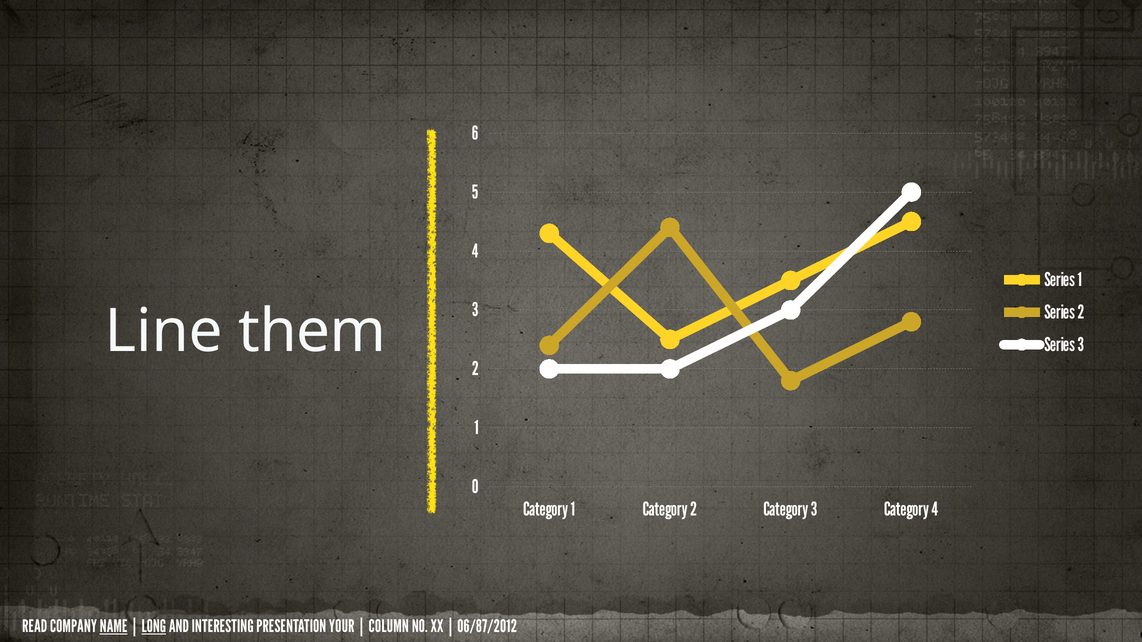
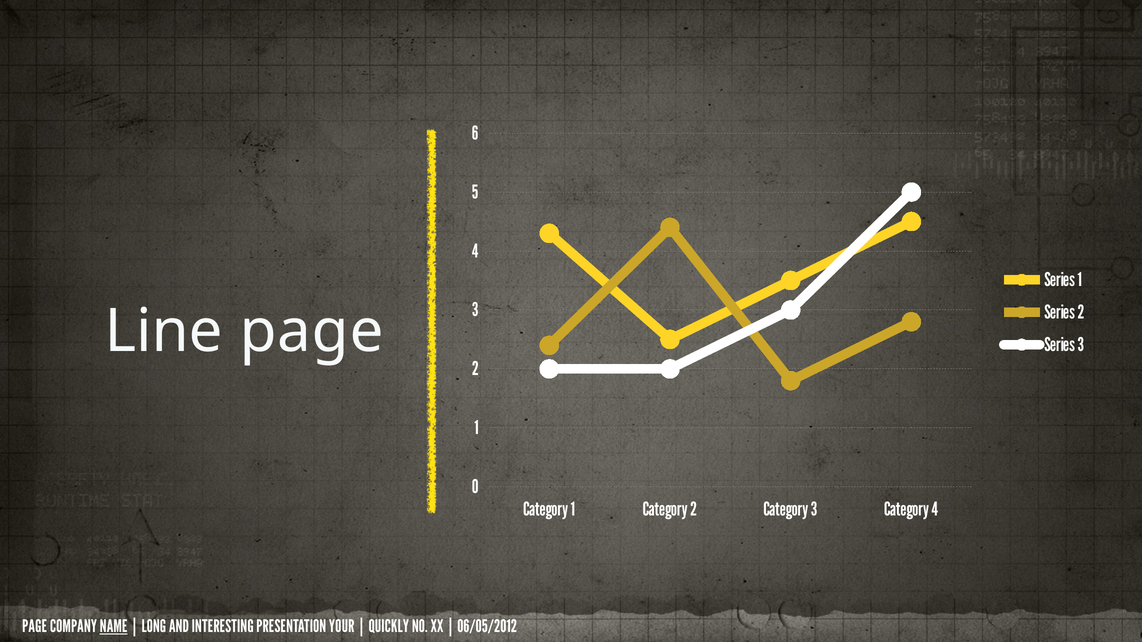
Line them: them -> page
READ at (35, 627): READ -> PAGE
LONG underline: present -> none
COLUMN: COLUMN -> QUICKLY
06/87/2012: 06/87/2012 -> 06/05/2012
